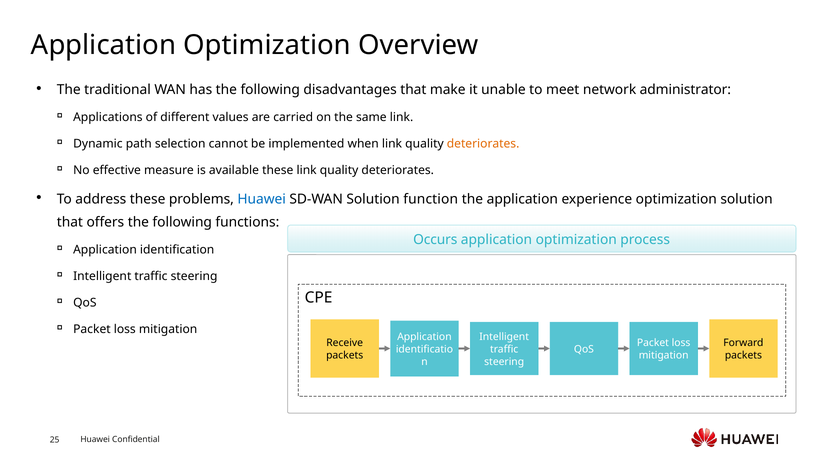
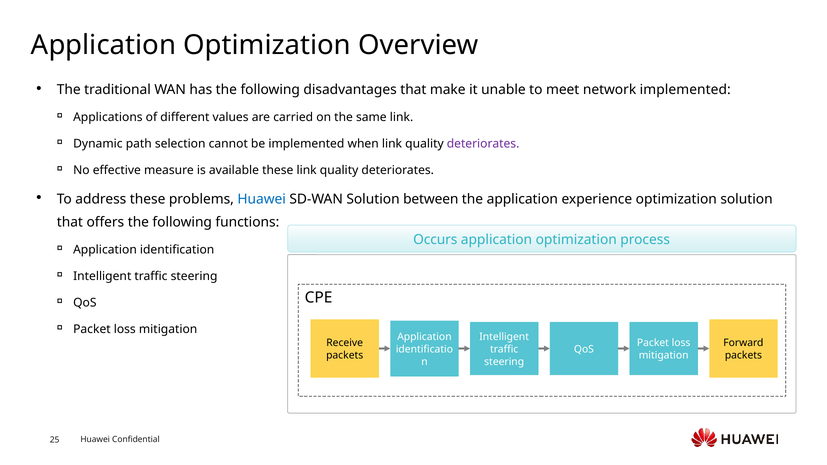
network administrator: administrator -> implemented
deteriorates at (483, 144) colour: orange -> purple
function: function -> between
